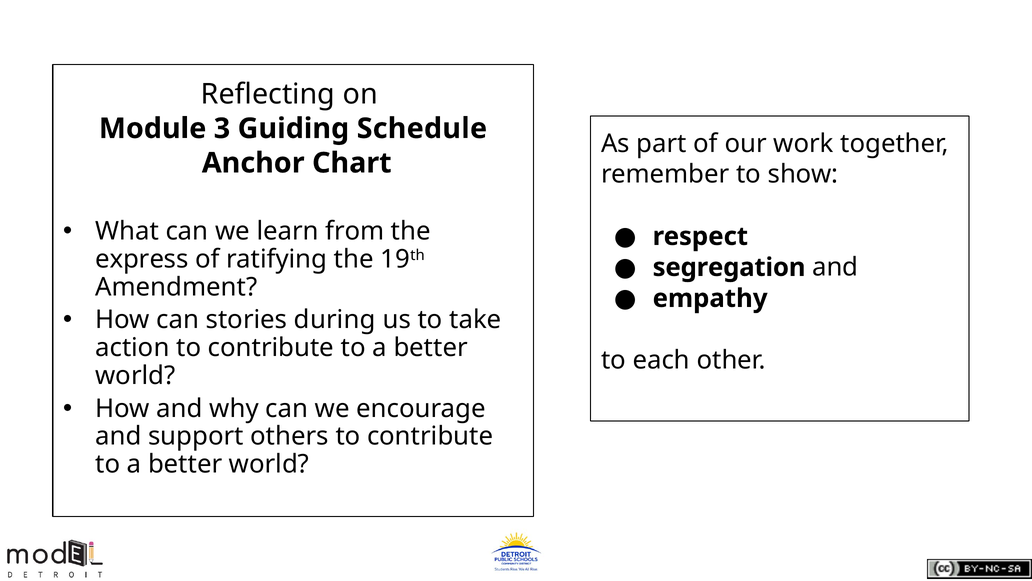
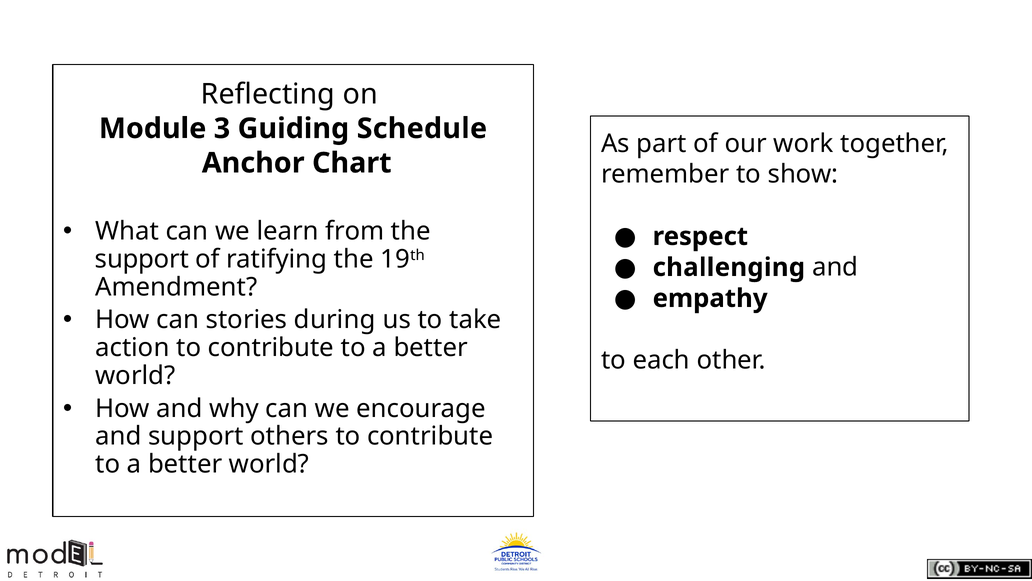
express at (142, 259): express -> support
segregation: segregation -> challenging
